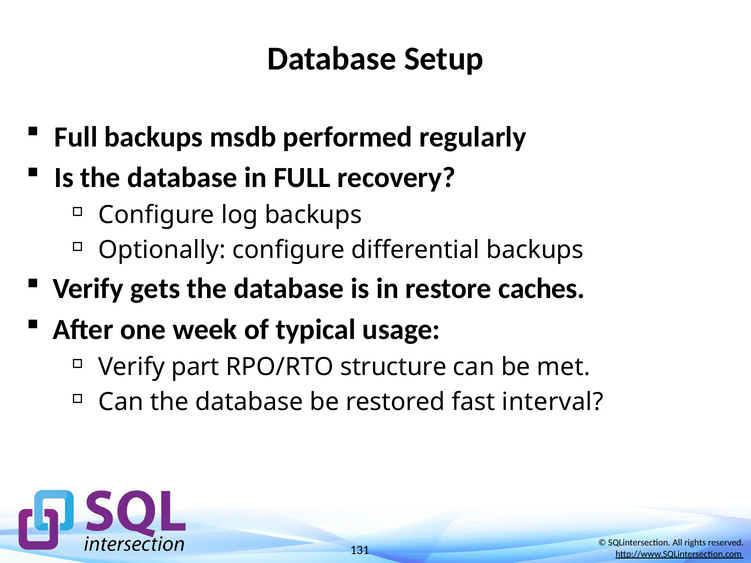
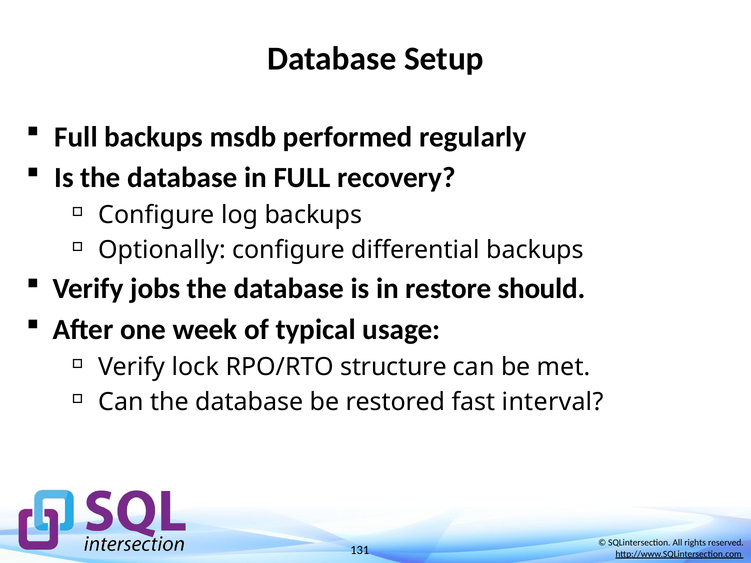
gets: gets -> jobs
caches: caches -> should
part: part -> lock
